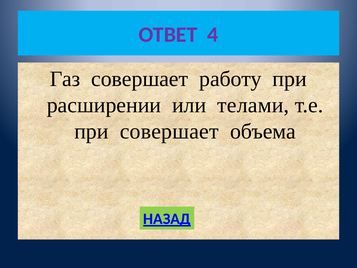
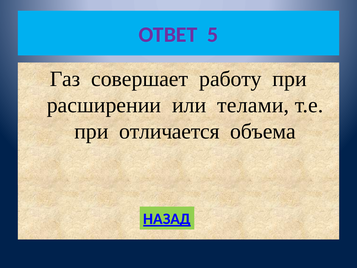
4: 4 -> 5
при совершает: совершает -> отличается
